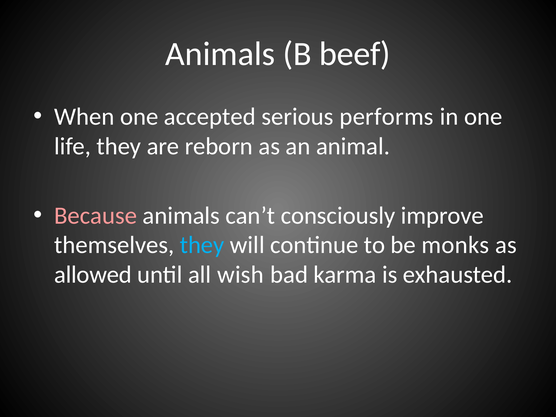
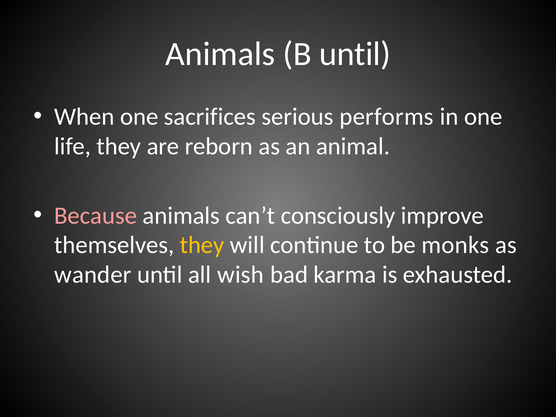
B beef: beef -> until
accepted: accepted -> sacrifices
they at (202, 245) colour: light blue -> yellow
allowed: allowed -> wander
